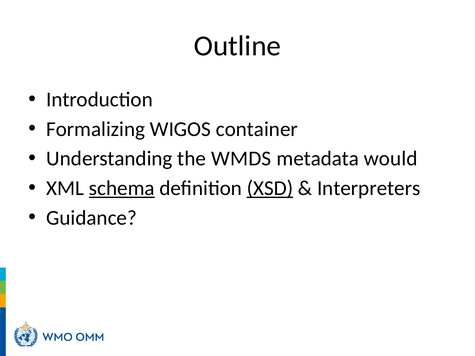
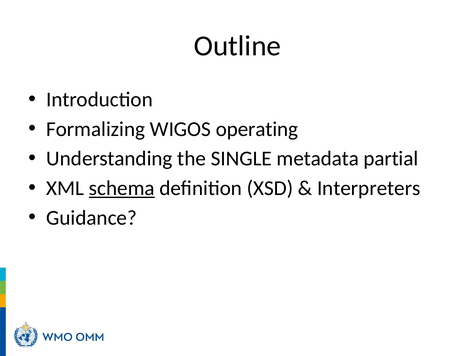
container: container -> operating
WMDS: WMDS -> SINGLE
would: would -> partial
XSD underline: present -> none
